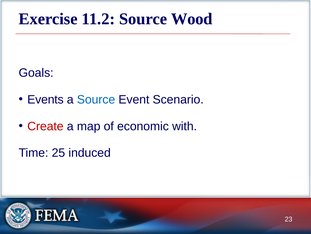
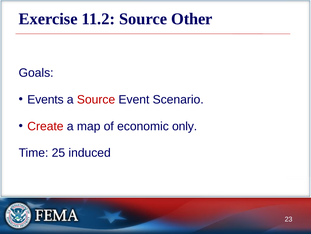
Wood: Wood -> Other
Source at (96, 99) colour: blue -> red
with: with -> only
